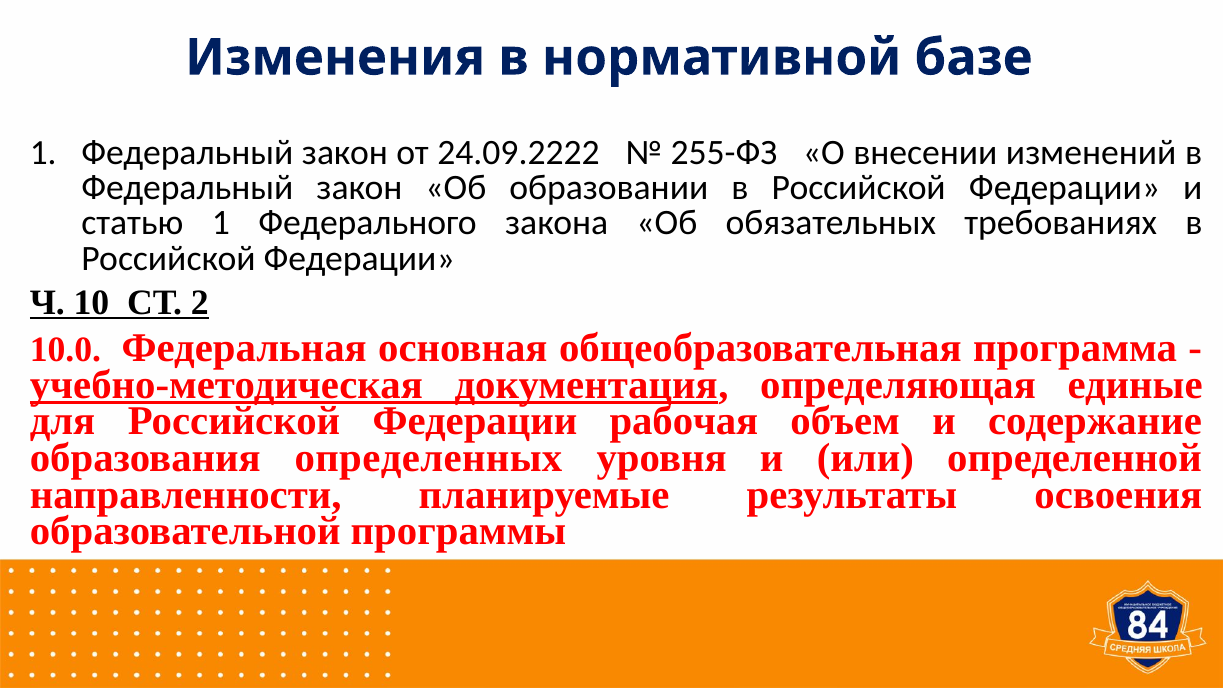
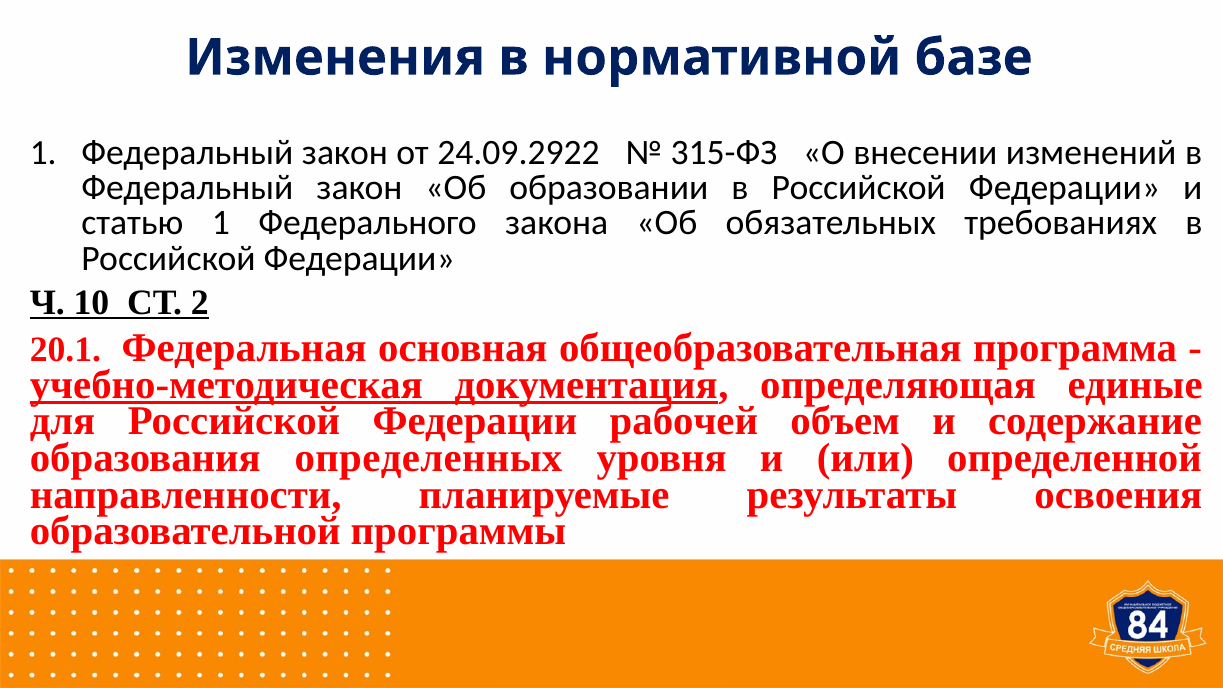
24.09.2222: 24.09.2222 -> 24.09.2922
255-ФЗ: 255-ФЗ -> 315-ФЗ
10.0: 10.0 -> 20.1
рабочая: рабочая -> рабочей
